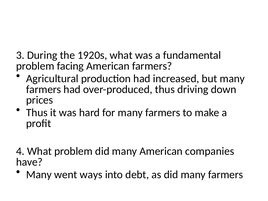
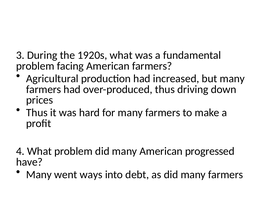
companies: companies -> progressed
